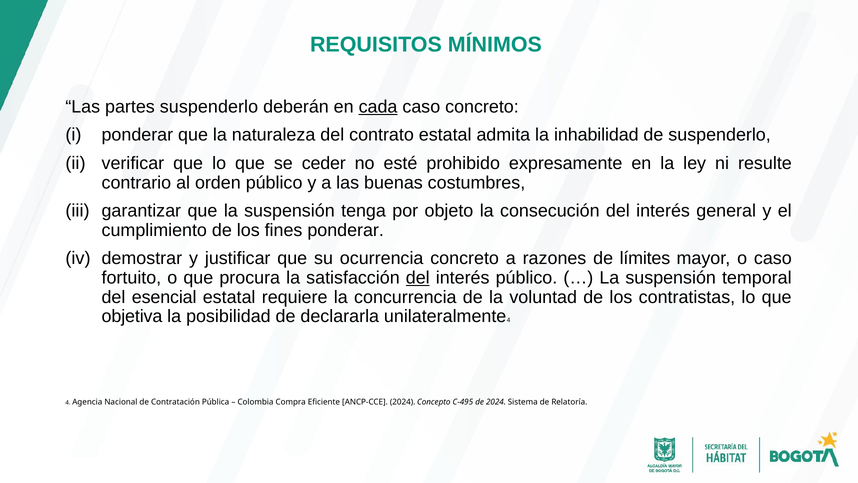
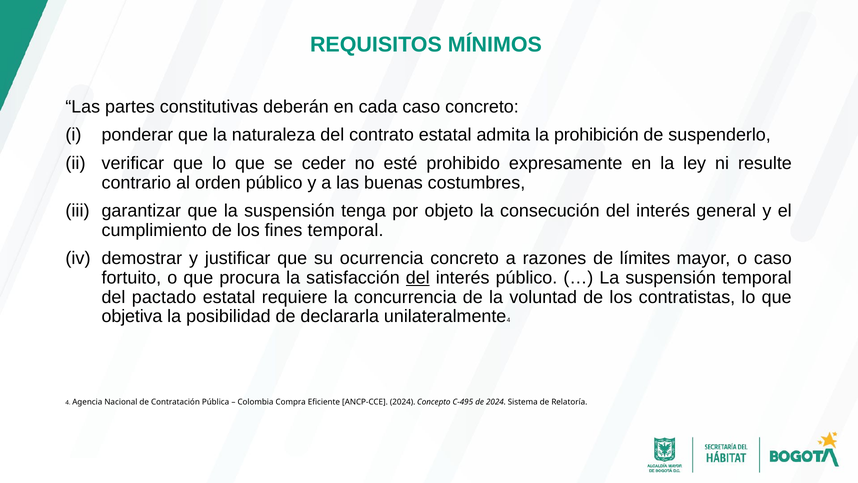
partes suspenderlo: suspenderlo -> constitutivas
cada underline: present -> none
inhabilidad: inhabilidad -> prohibición
fines ponderar: ponderar -> temporal
esencial: esencial -> pactado
